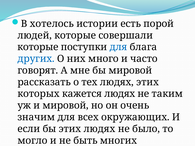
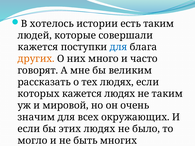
есть порой: порой -> таким
которые at (38, 47): которые -> кажется
других colour: blue -> orange
бы мировой: мировой -> великим
людях этих: этих -> если
